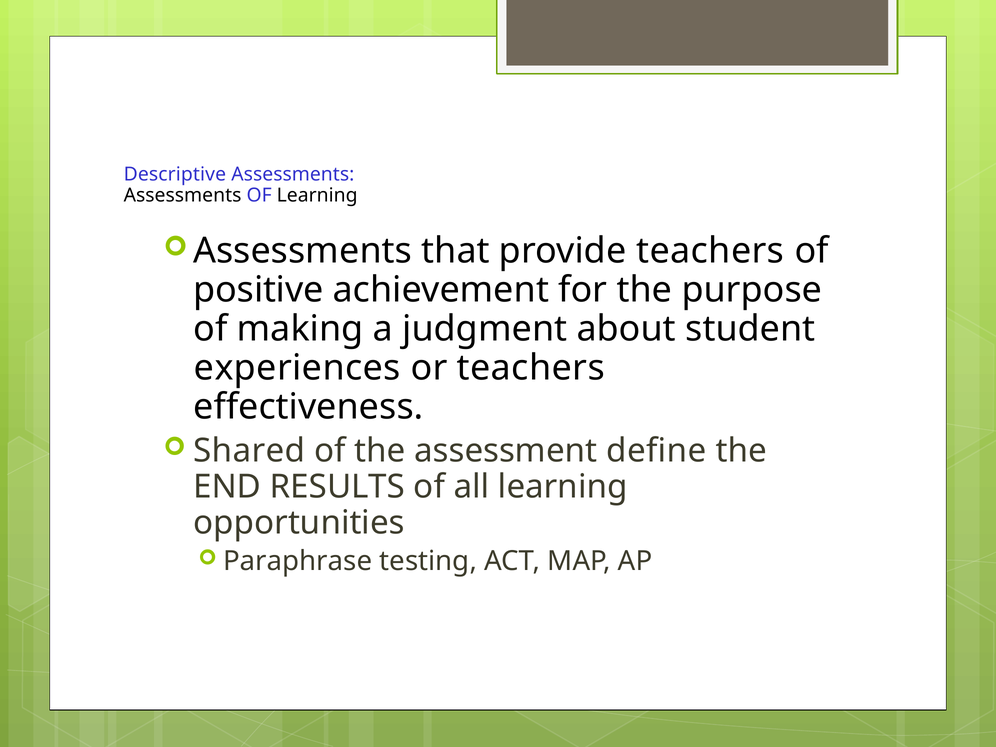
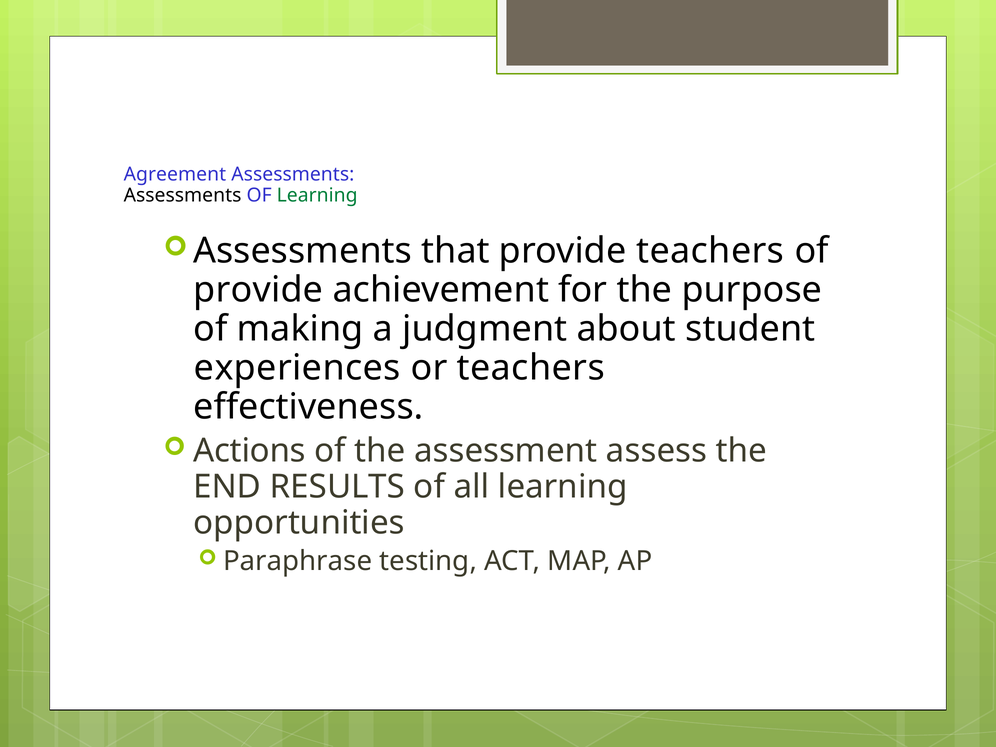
Descriptive: Descriptive -> Agreement
Learning at (317, 195) colour: black -> green
positive at (258, 290): positive -> provide
Shared: Shared -> Actions
define: define -> assess
